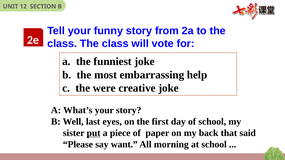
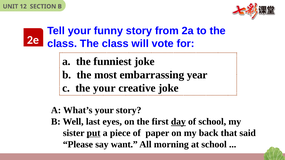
help: help -> year
the were: were -> your
day underline: none -> present
